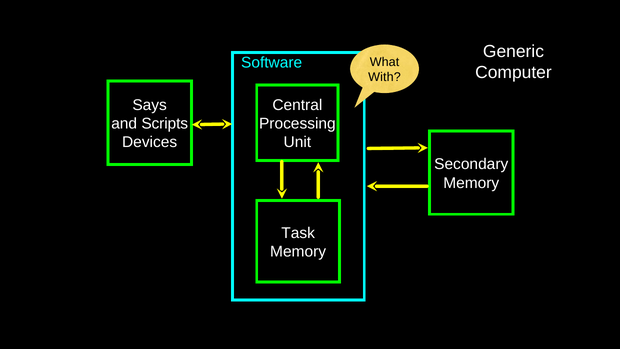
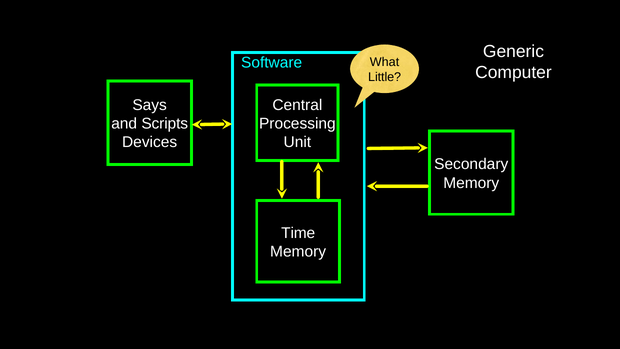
With: With -> Little
Task: Task -> Time
